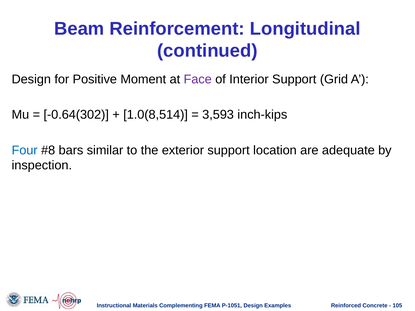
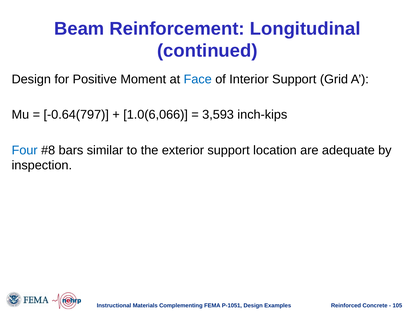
Face colour: purple -> blue
-0.64(302: -0.64(302 -> -0.64(797
1.0(8,514: 1.0(8,514 -> 1.0(6,066
